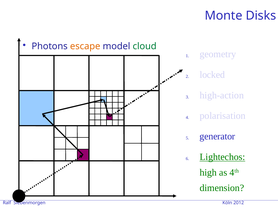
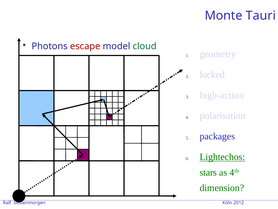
Disks: Disks -> Tauri
escape colour: orange -> red
generator: generator -> packages
high: high -> stars
